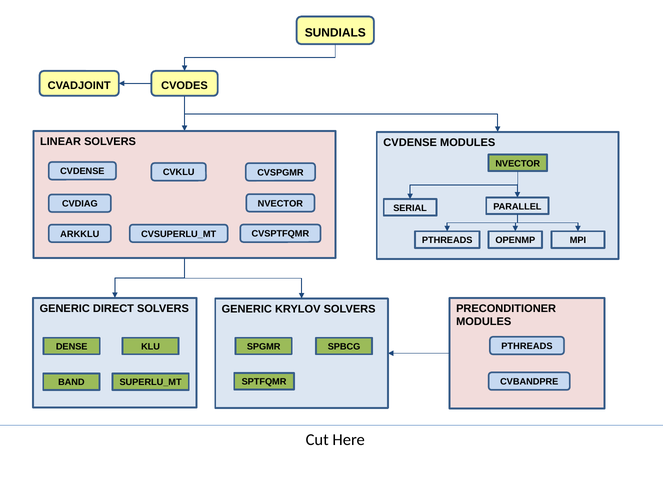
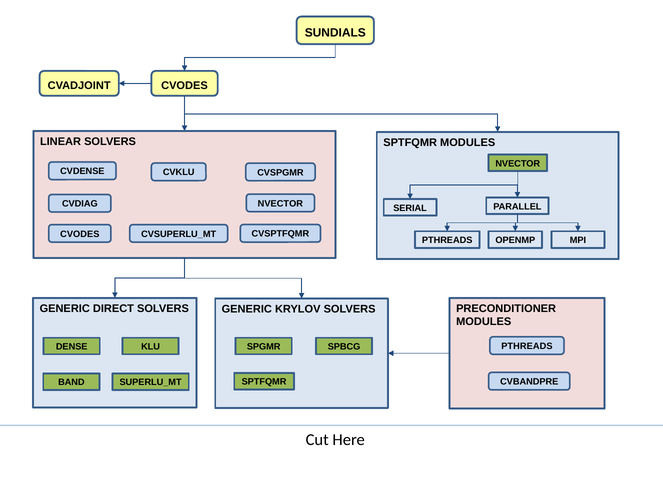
LINEAR SOLVERS CVDENSE: CVDENSE -> SPTFQMR
ARKKLU at (80, 234): ARKKLU -> CVODES
